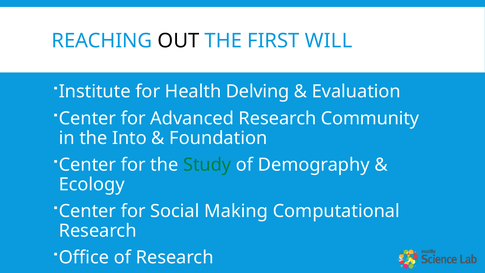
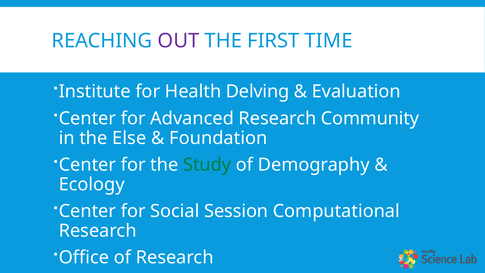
OUT colour: black -> purple
WILL: WILL -> TIME
Into: Into -> Else
Making: Making -> Session
